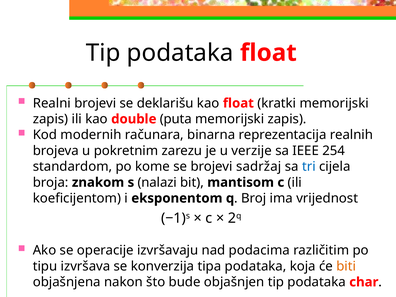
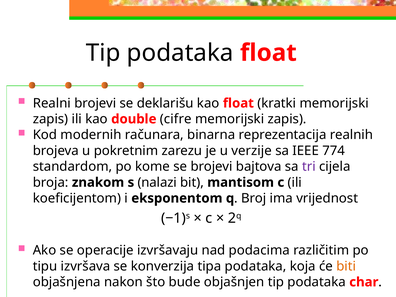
puta: puta -> cifre
254: 254 -> 774
sadržaj: sadržaj -> bajtova
tri colour: blue -> purple
